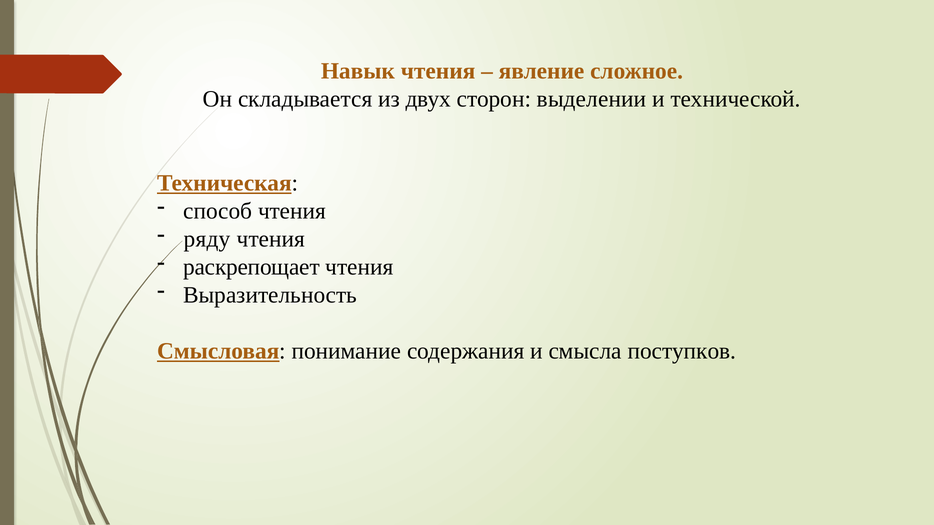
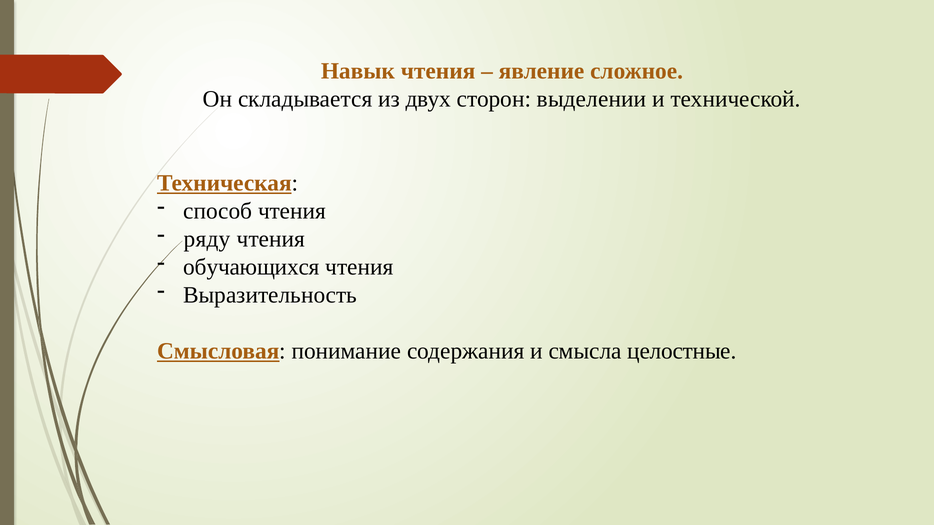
раскрепощает: раскрепощает -> обучающихся
поступков: поступков -> целостные
